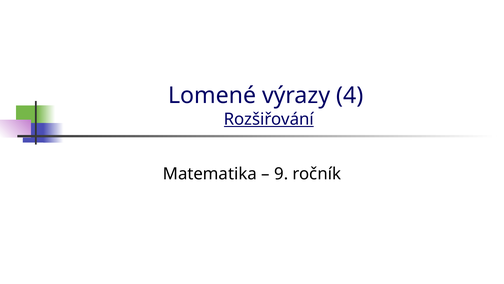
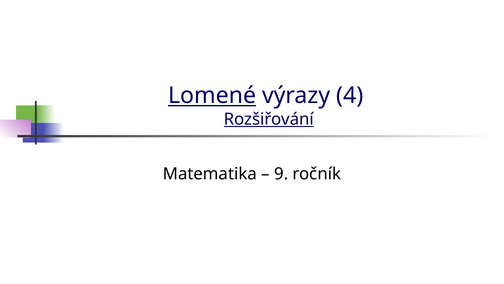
Lomené underline: none -> present
